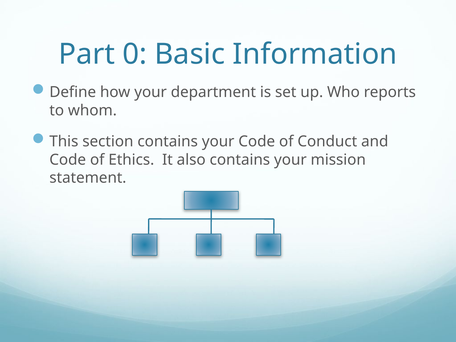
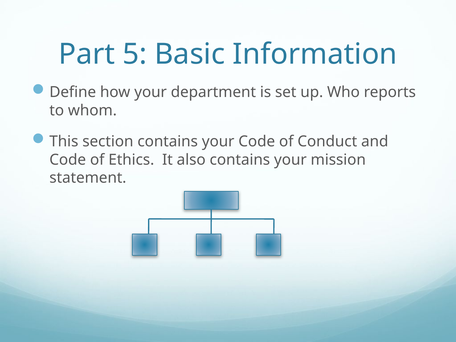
0: 0 -> 5
